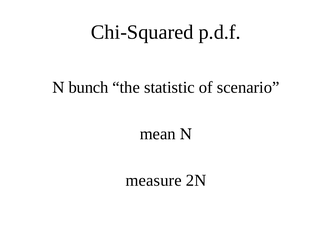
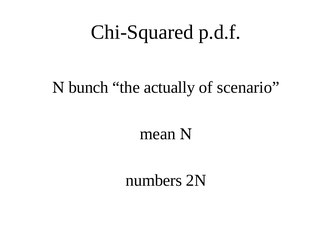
statistic: statistic -> actually
measure: measure -> numbers
